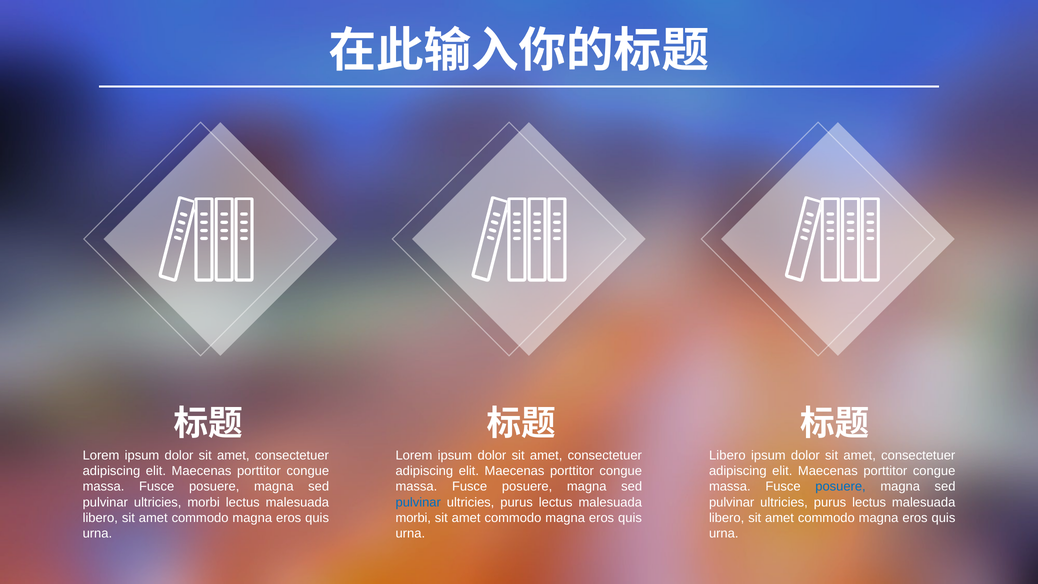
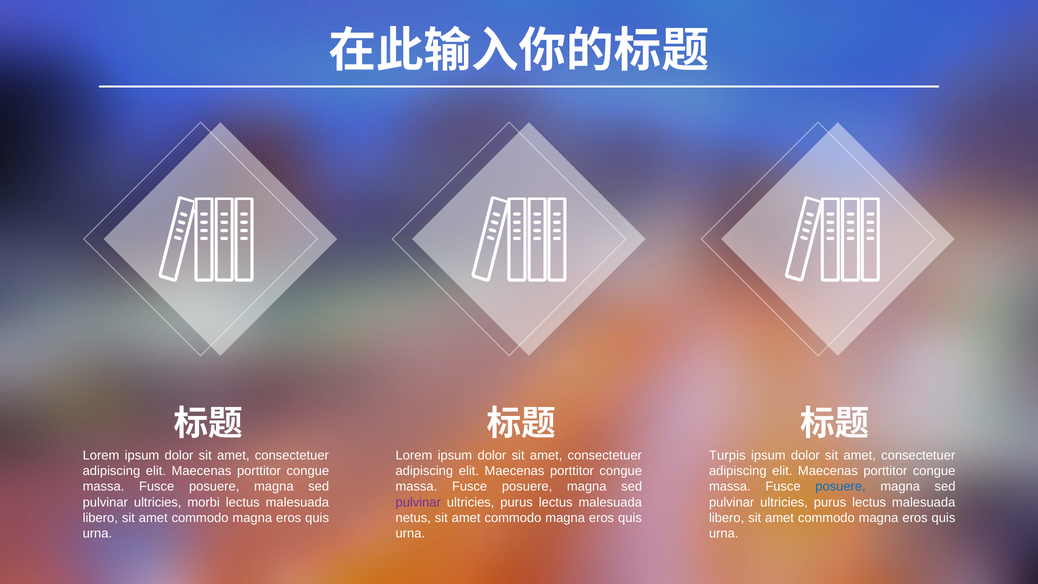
Libero at (727, 455): Libero -> Turpis
pulvinar at (418, 502) colour: blue -> purple
morbi at (413, 518): morbi -> netus
